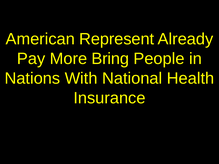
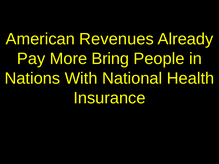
Represent: Represent -> Revenues
